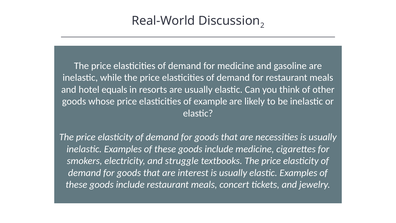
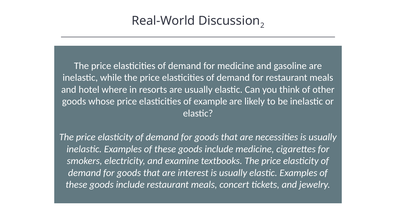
equals: equals -> where
struggle: struggle -> examine
